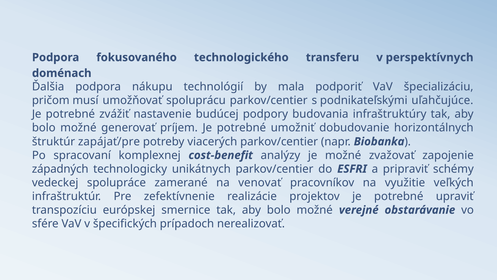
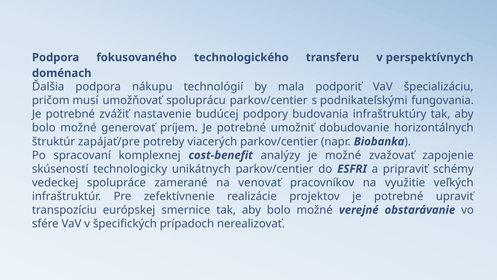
uľahčujúce: uľahčujúce -> fungovania
západných: západných -> skúseností
